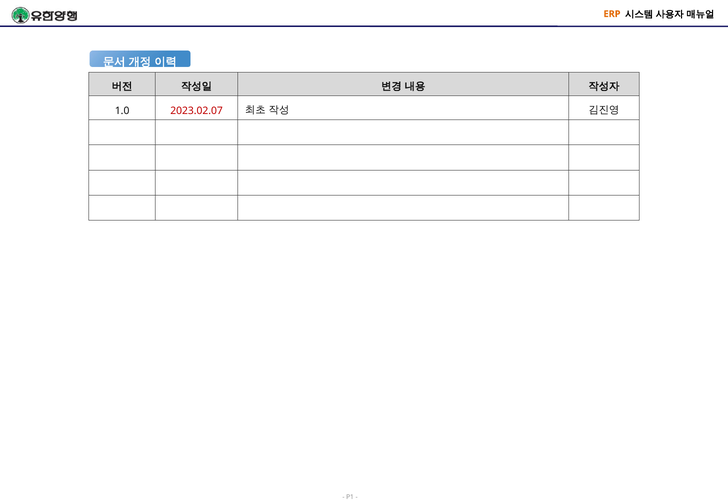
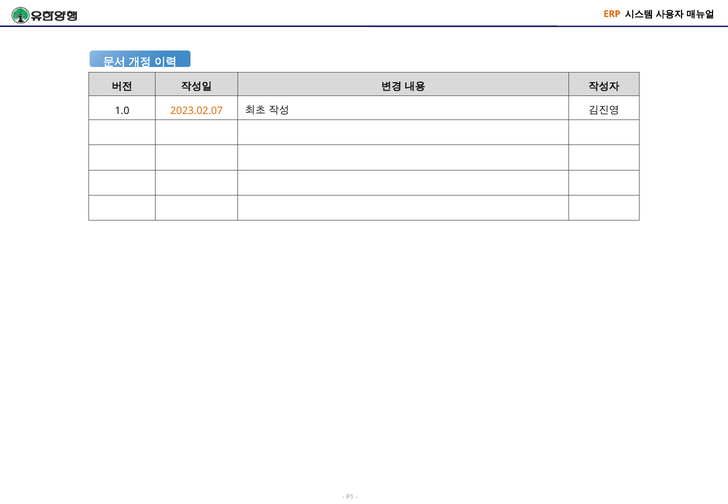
2023.02.07 colour: red -> orange
